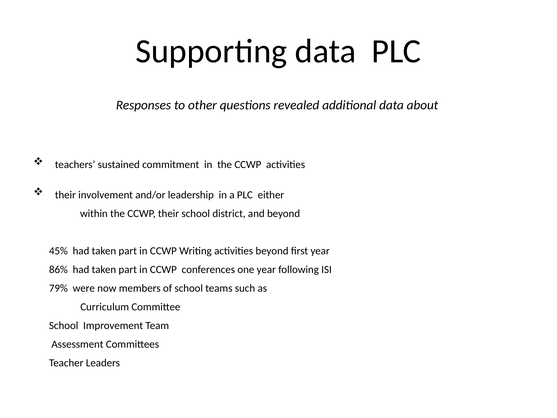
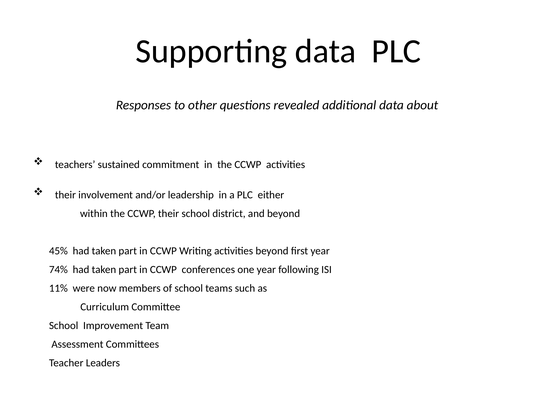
86%: 86% -> 74%
79%: 79% -> 11%
